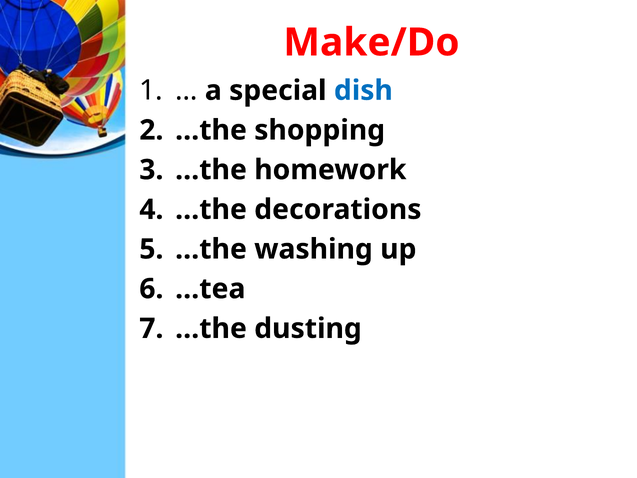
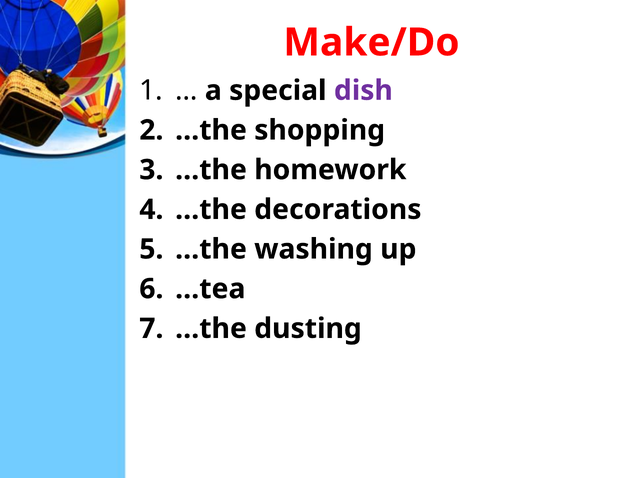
dish colour: blue -> purple
